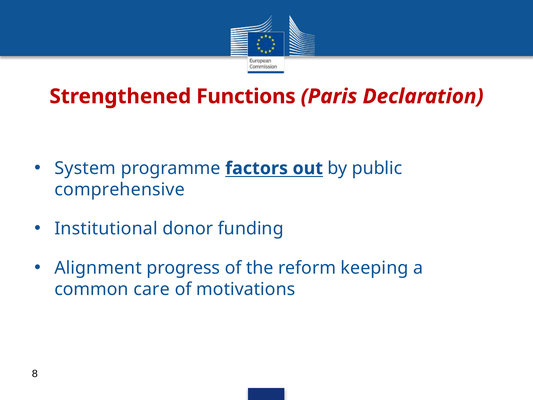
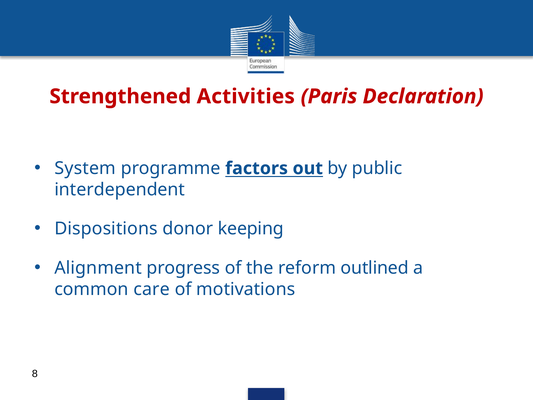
Functions: Functions -> Activities
comprehensive: comprehensive -> interdependent
Institutional: Institutional -> Dispositions
funding: funding -> keeping
keeping: keeping -> outlined
